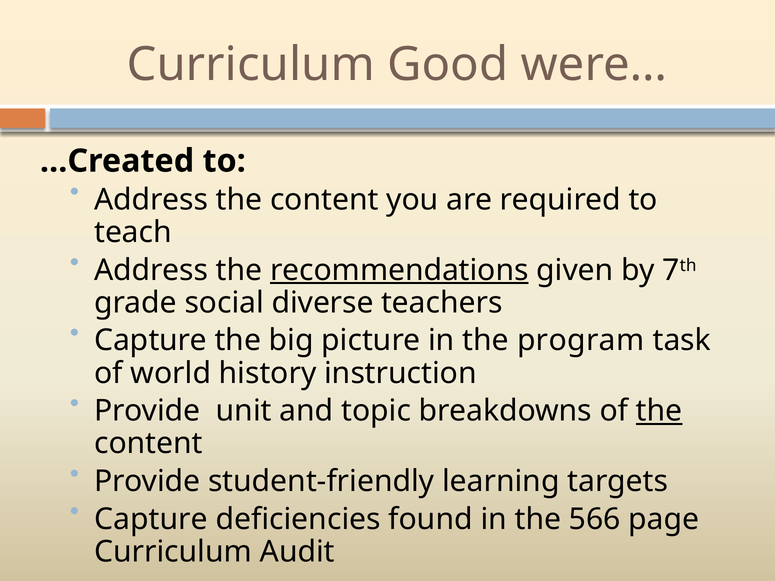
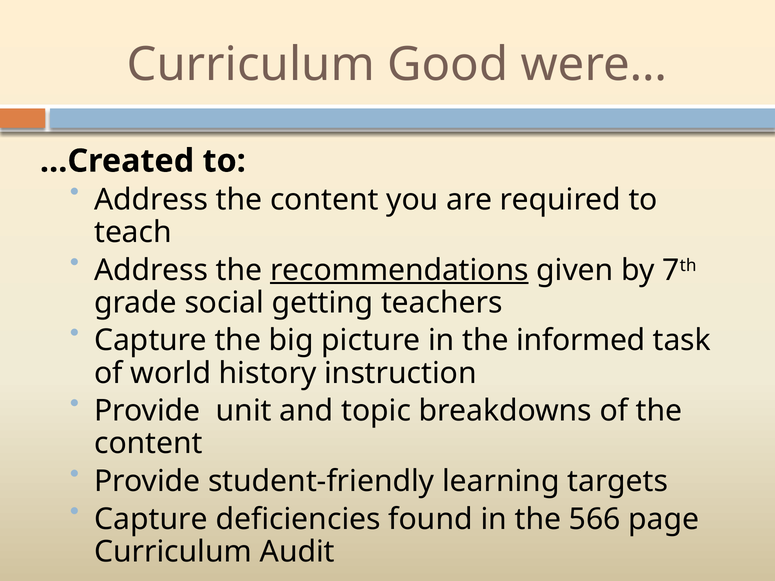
diverse: diverse -> getting
program: program -> informed
the at (659, 411) underline: present -> none
